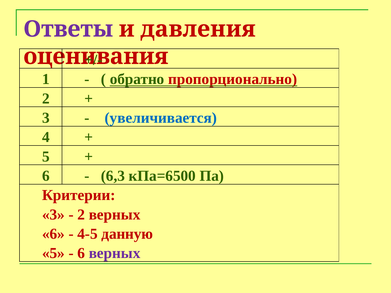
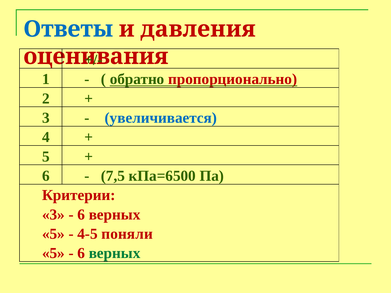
Ответы colour: purple -> blue
6,3: 6,3 -> 7,5
2 at (81, 215): 2 -> 6
6 at (53, 234): 6 -> 5
данную: данную -> поняли
верных at (115, 253) colour: purple -> green
